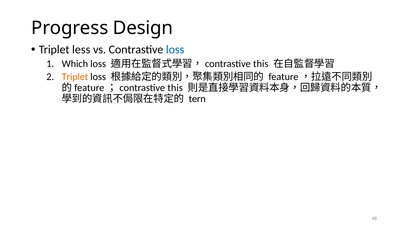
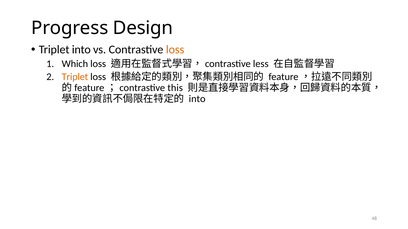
Triplet less: less -> into
loss at (175, 50) colour: blue -> orange
this at (261, 64): this -> less
tern at (197, 99): tern -> into
